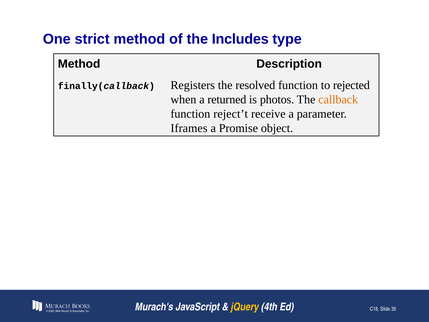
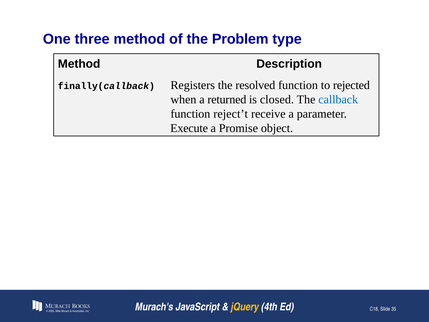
strict: strict -> three
Includes: Includes -> Problem
photos: photos -> closed
callback colour: orange -> blue
Iframes: Iframes -> Execute
